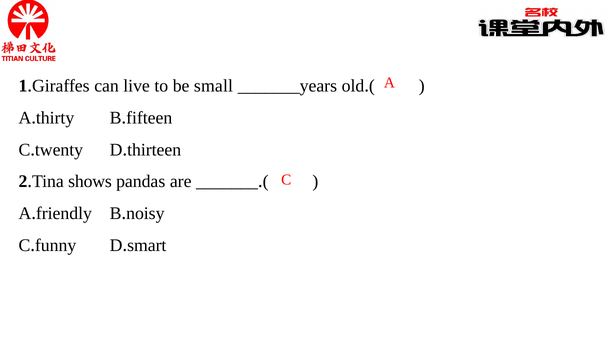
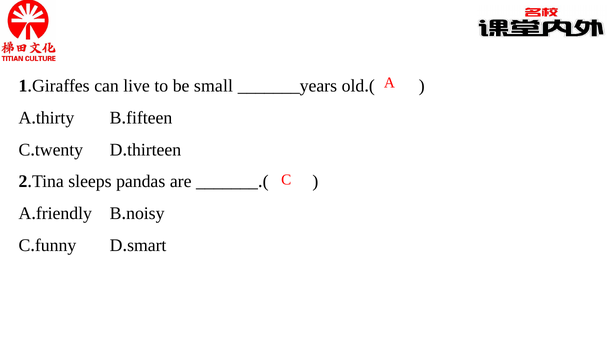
shows: shows -> sleeps
